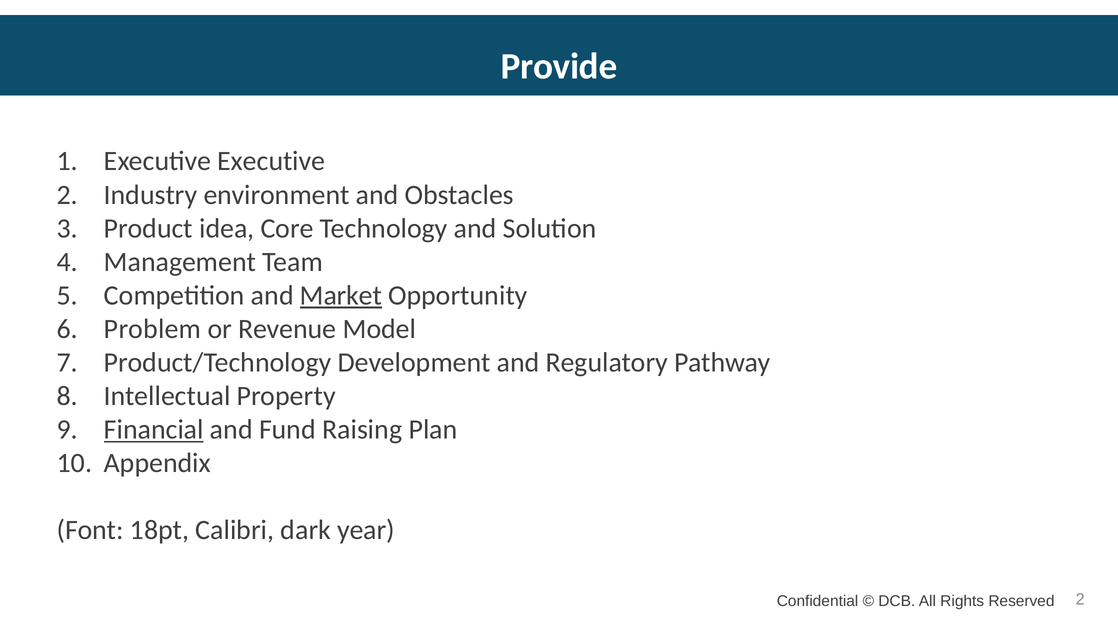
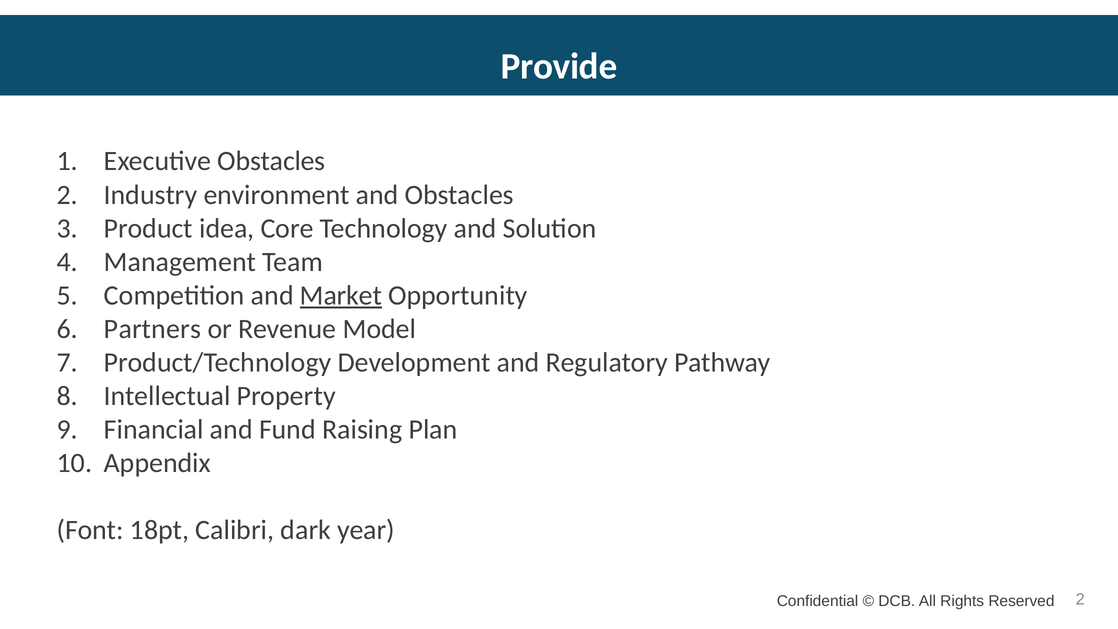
Executive Executive: Executive -> Obstacles
Problem: Problem -> Partners
Financial underline: present -> none
